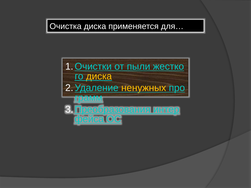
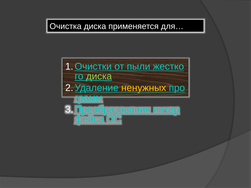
диска at (99, 76) colour: yellow -> light green
